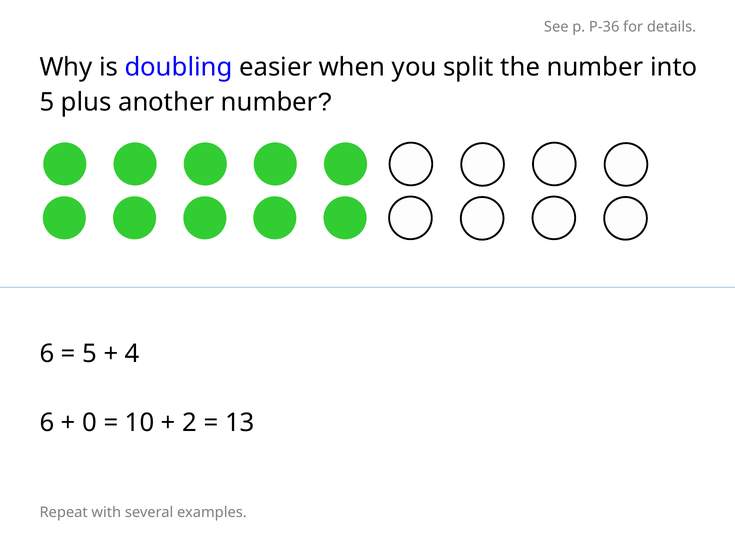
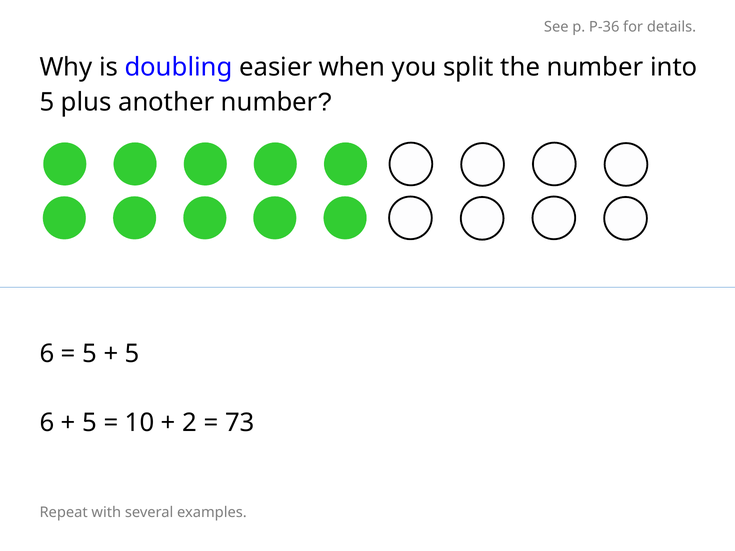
4 at (132, 354): 4 -> 5
0 at (90, 423): 0 -> 5
13: 13 -> 73
